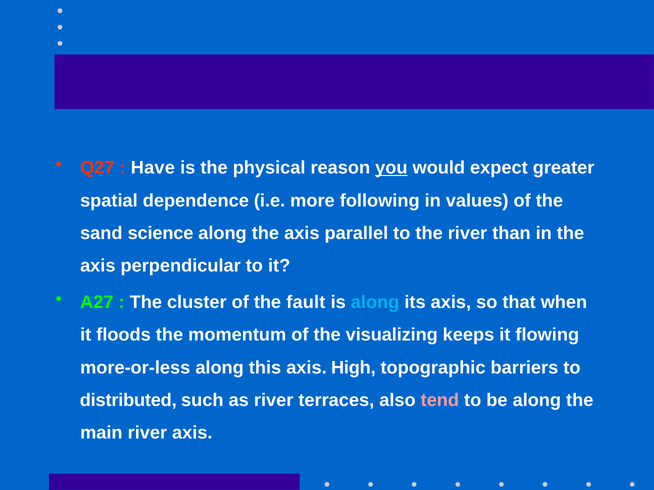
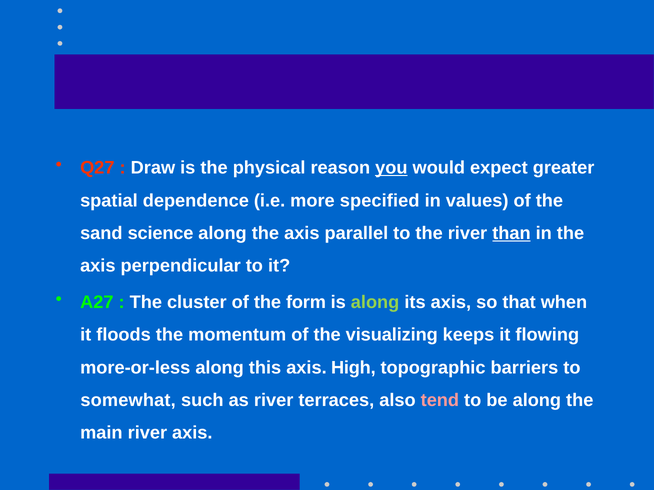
Have: Have -> Draw
following: following -> specified
than underline: none -> present
fault: fault -> form
along at (375, 302) colour: light blue -> light green
distributed: distributed -> somewhat
